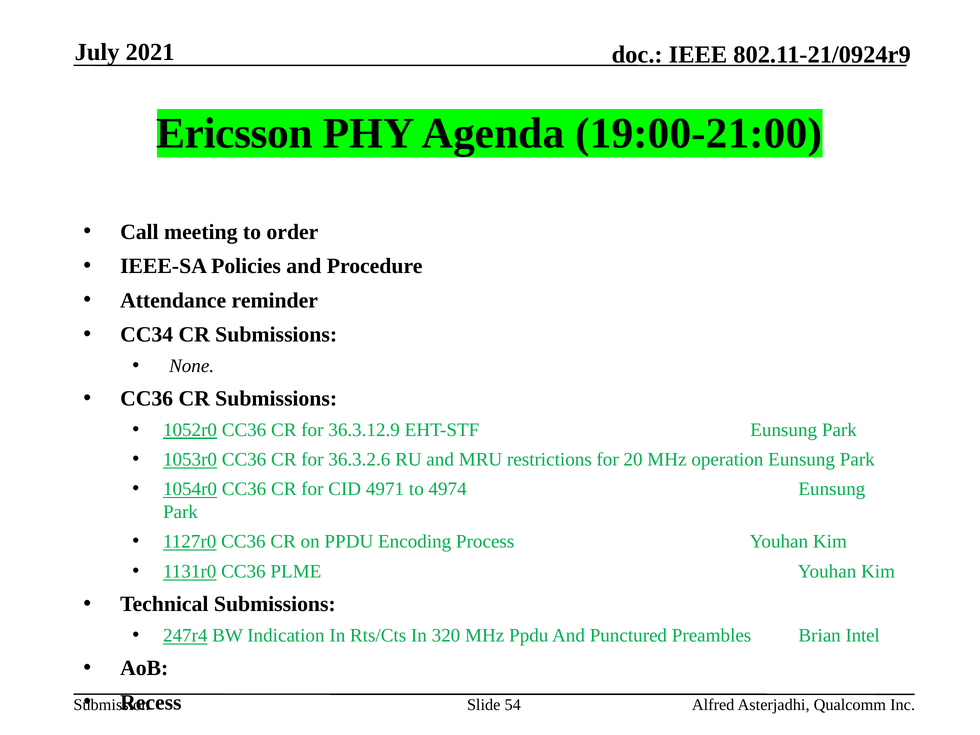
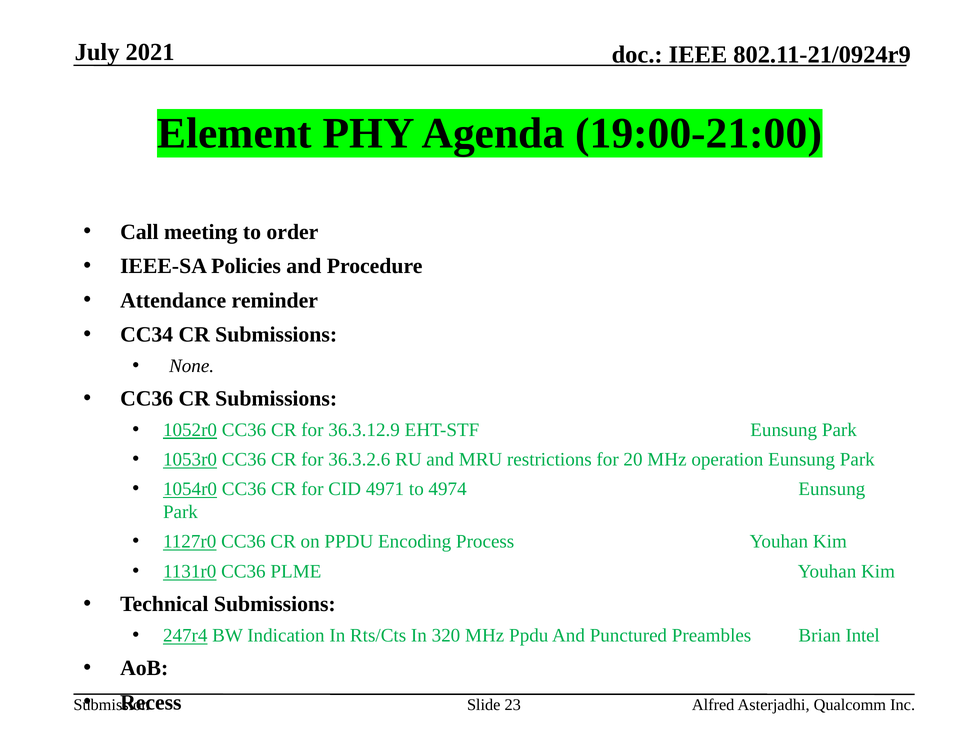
Ericsson: Ericsson -> Element
54: 54 -> 23
